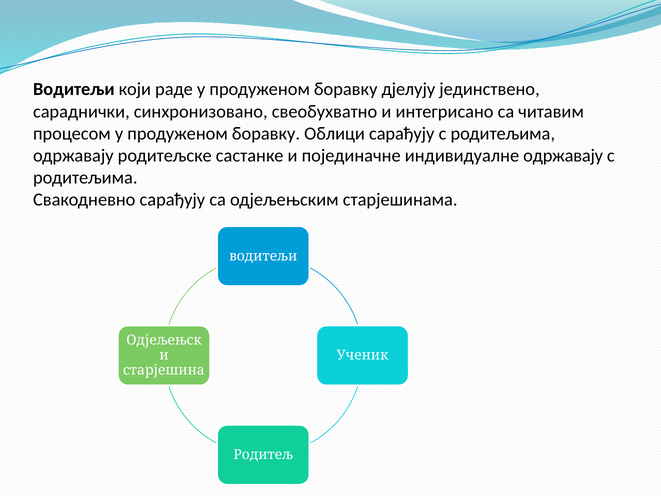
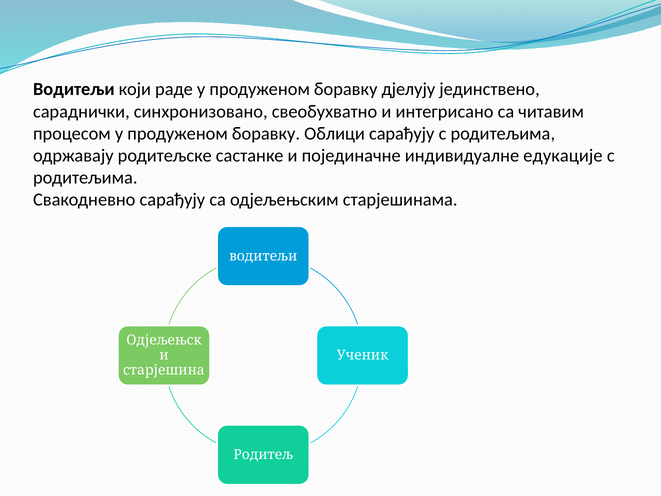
индивидуалне одржавају: одржавају -> едукације
